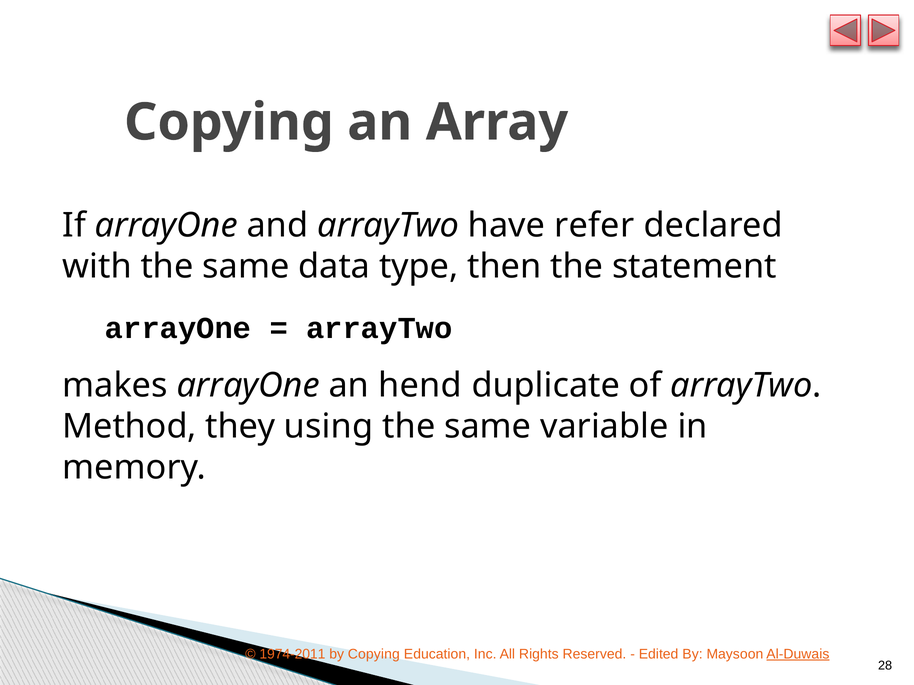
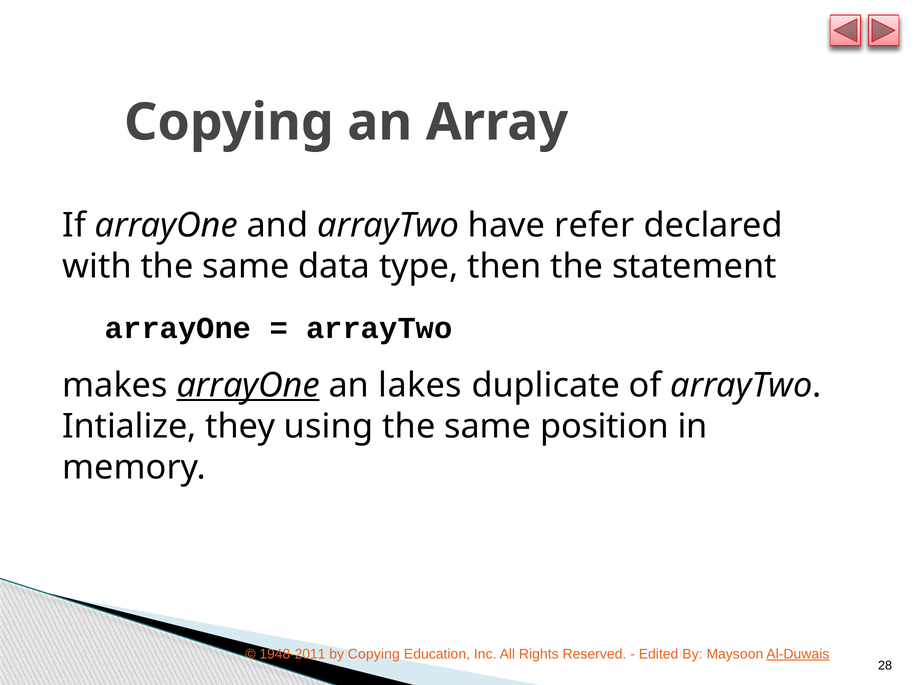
arrayOne at (248, 385) underline: none -> present
hend: hend -> lakes
Method: Method -> Intialize
variable: variable -> position
1974-2011: 1974-2011 -> 1948-2011
